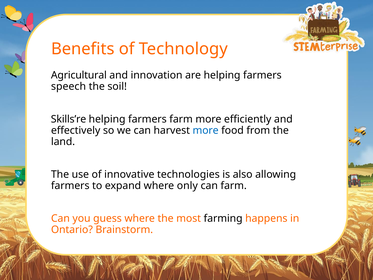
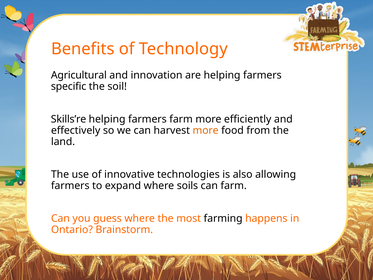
speech: speech -> specific
more at (206, 130) colour: blue -> orange
only: only -> soils
